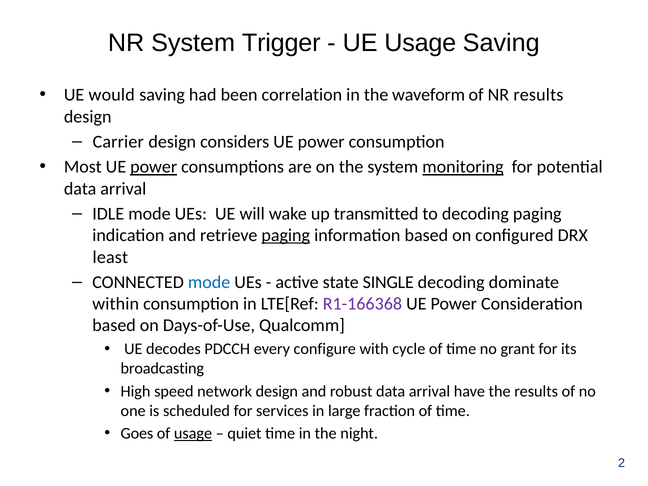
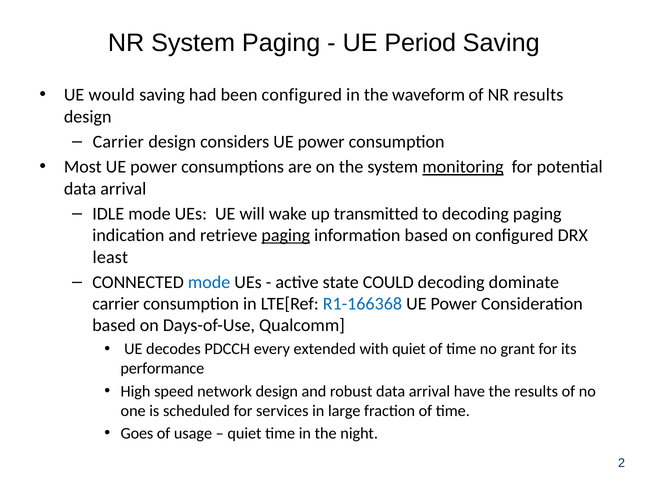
System Trigger: Trigger -> Paging
UE Usage: Usage -> Period
been correlation: correlation -> configured
power at (154, 167) underline: present -> none
SINGLE: SINGLE -> COULD
within at (116, 304): within -> carrier
R1-166368 colour: purple -> blue
configure: configure -> extended
with cycle: cycle -> quiet
broadcasting: broadcasting -> performance
usage at (193, 433) underline: present -> none
